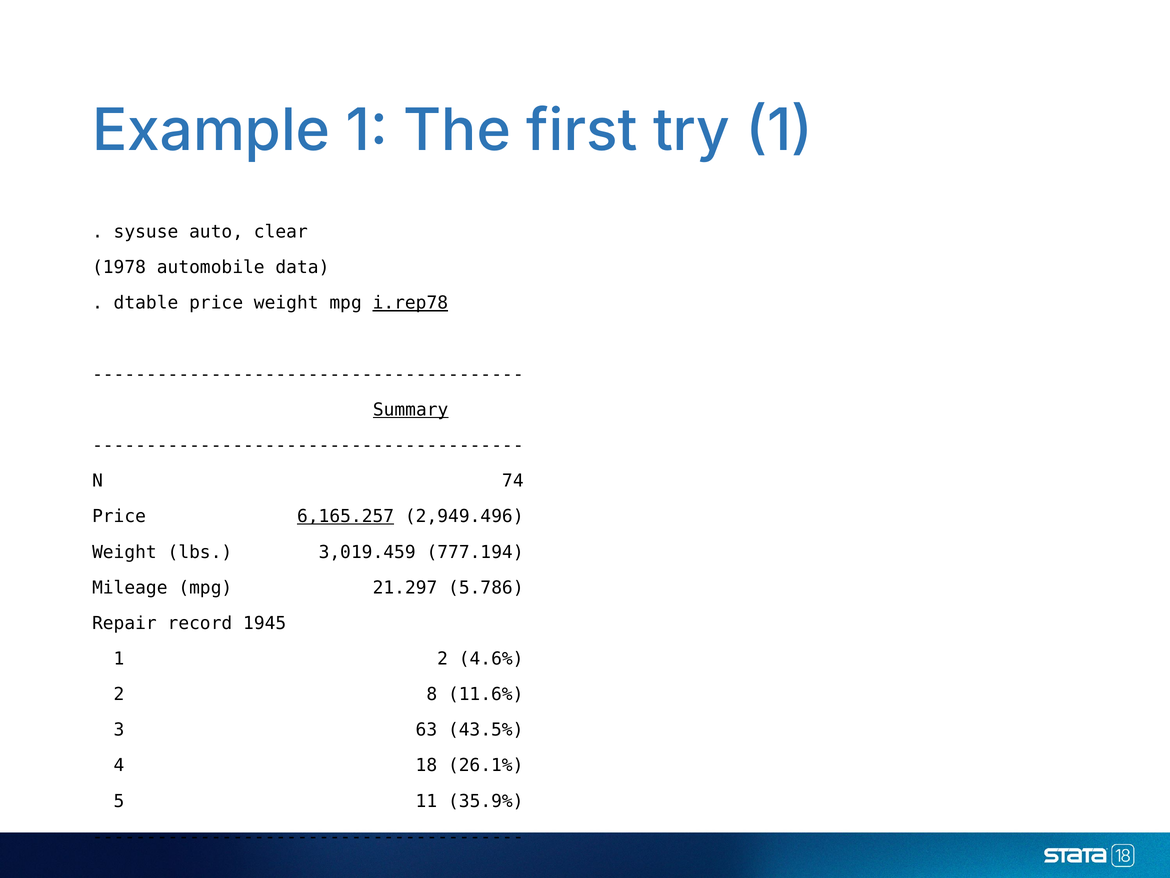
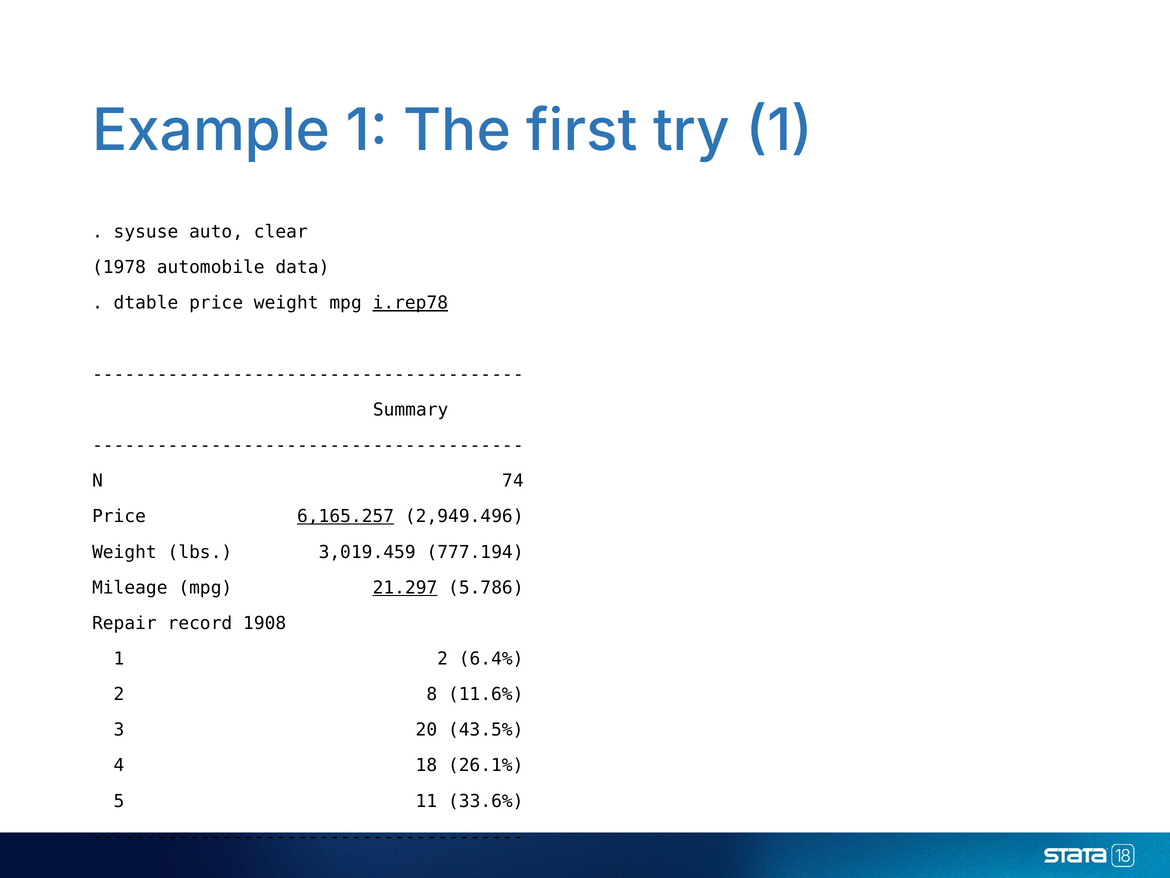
Summary underline: present -> none
21.297 underline: none -> present
1945: 1945 -> 1908
4.6%: 4.6% -> 6.4%
63: 63 -> 20
35.9%: 35.9% -> 33.6%
